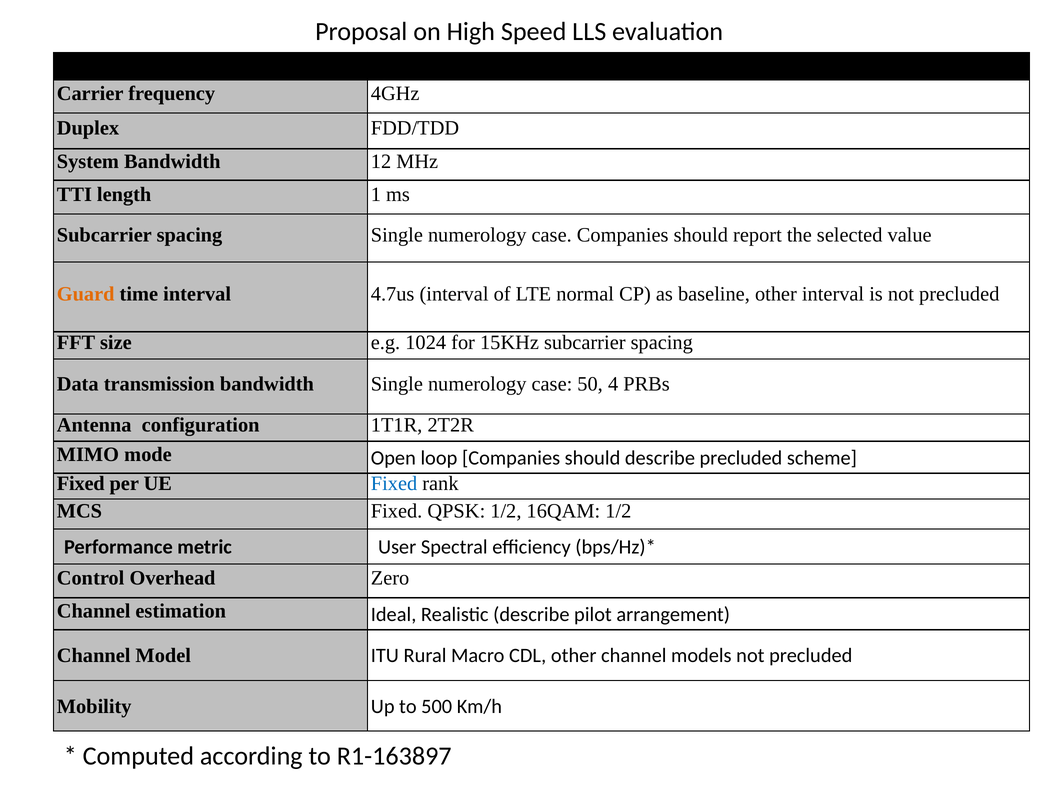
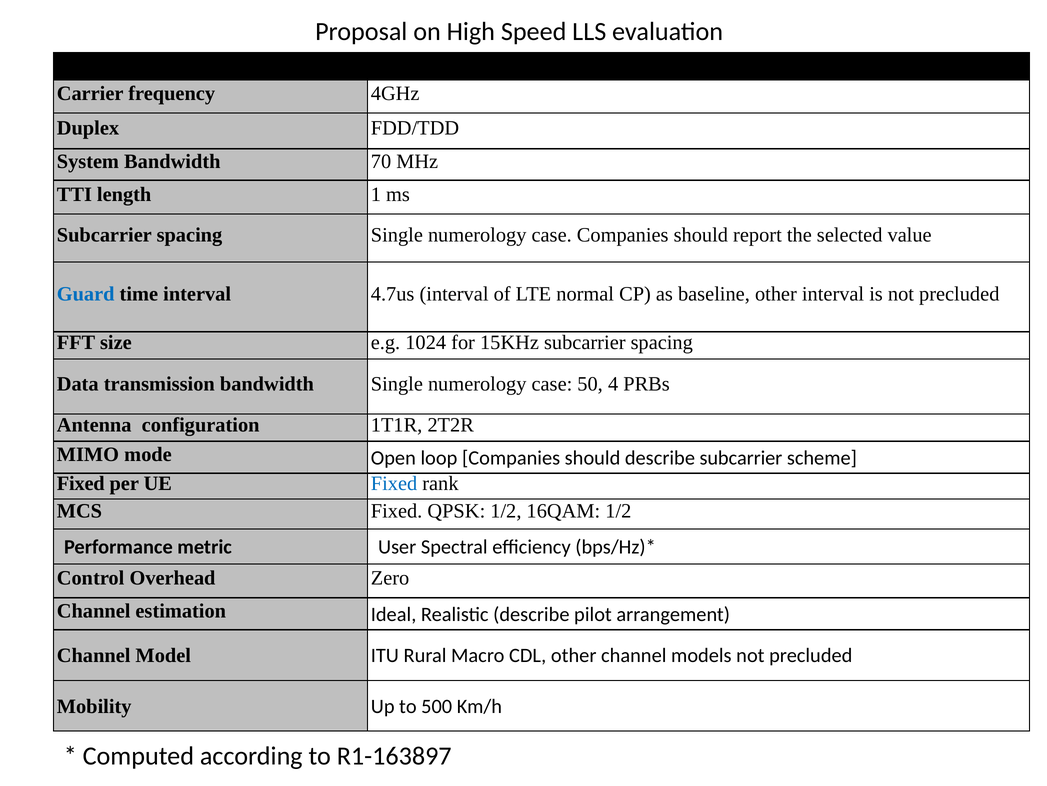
12: 12 -> 70
Guard colour: orange -> blue
describe precluded: precluded -> subcarrier
